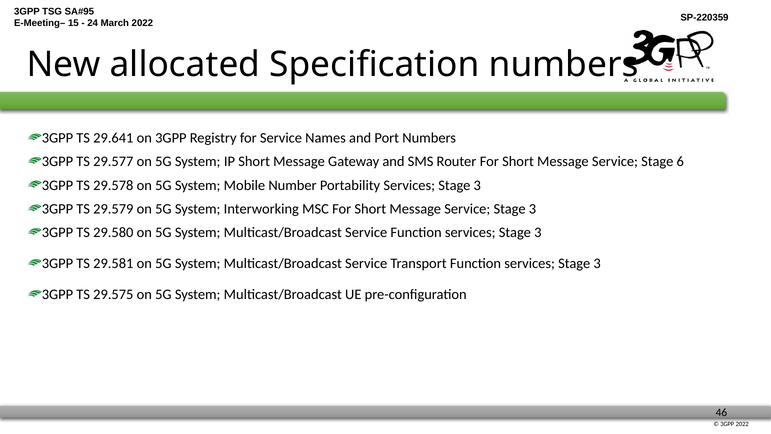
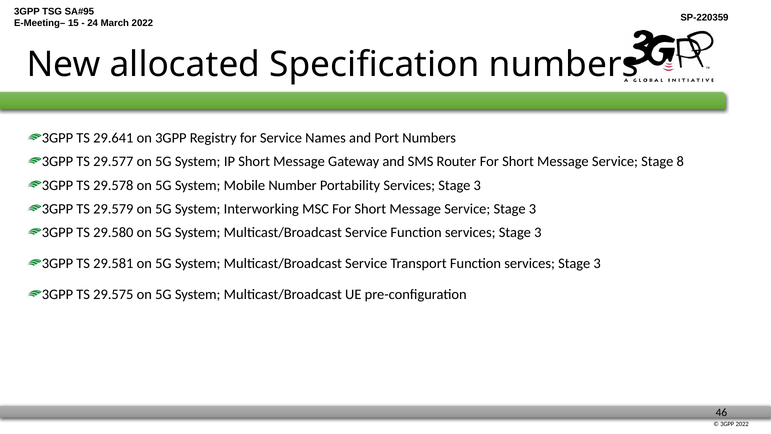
6: 6 -> 8
